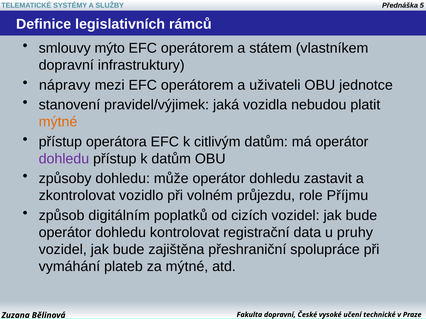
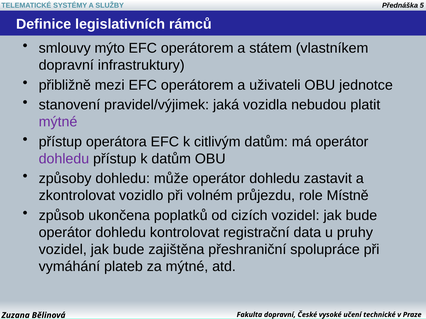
nápravy: nápravy -> přibližně
mýtné at (58, 122) colour: orange -> purple
Příjmu: Příjmu -> Místně
digitálním: digitálním -> ukončena
